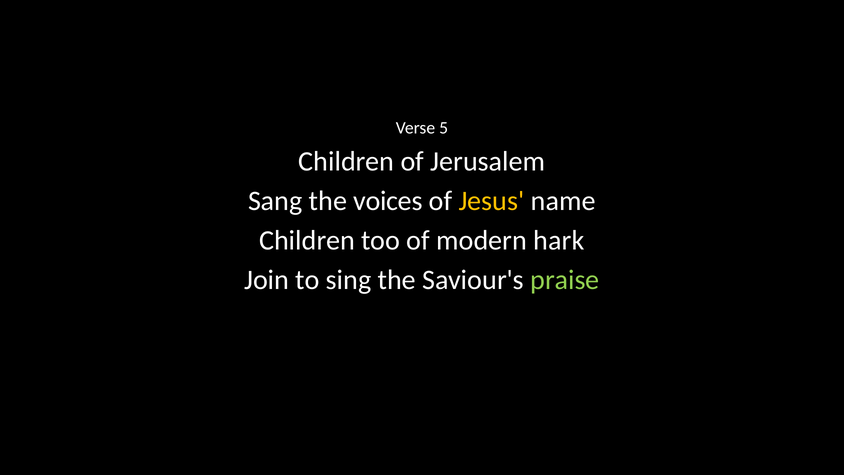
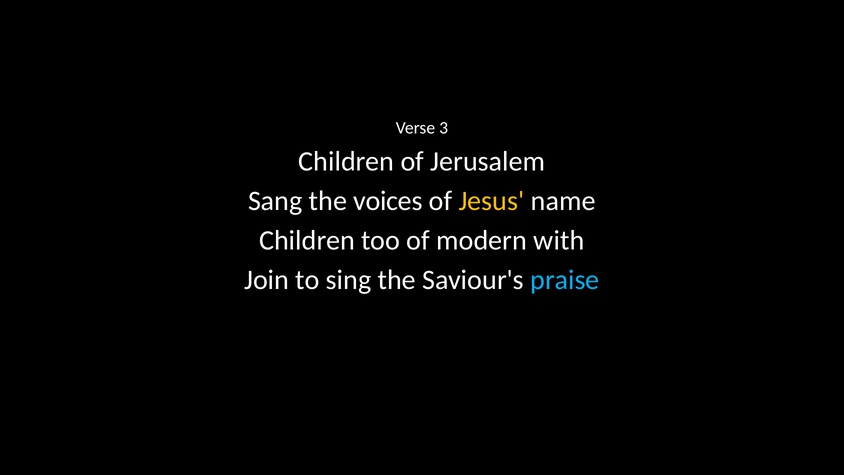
5: 5 -> 3
hark: hark -> with
praise colour: light green -> light blue
